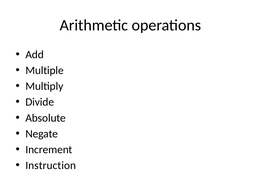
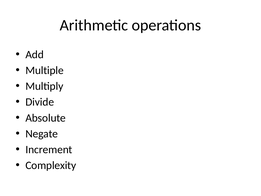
Instruction: Instruction -> Complexity
